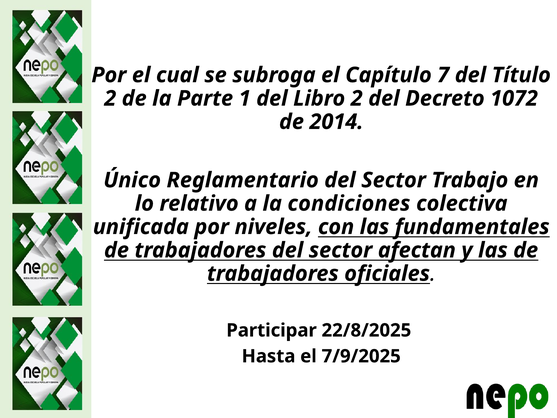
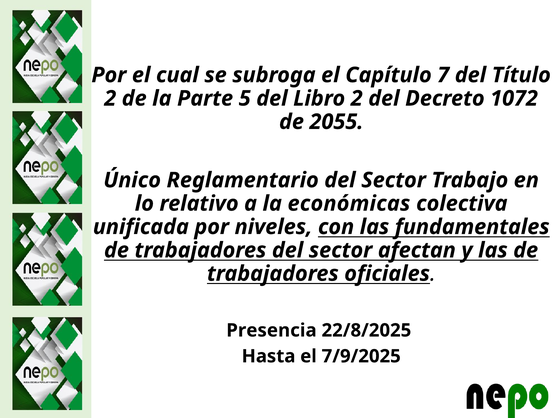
1: 1 -> 5
2014: 2014 -> 2055
condiciones: condiciones -> económicas
Participar: Participar -> Presencia
